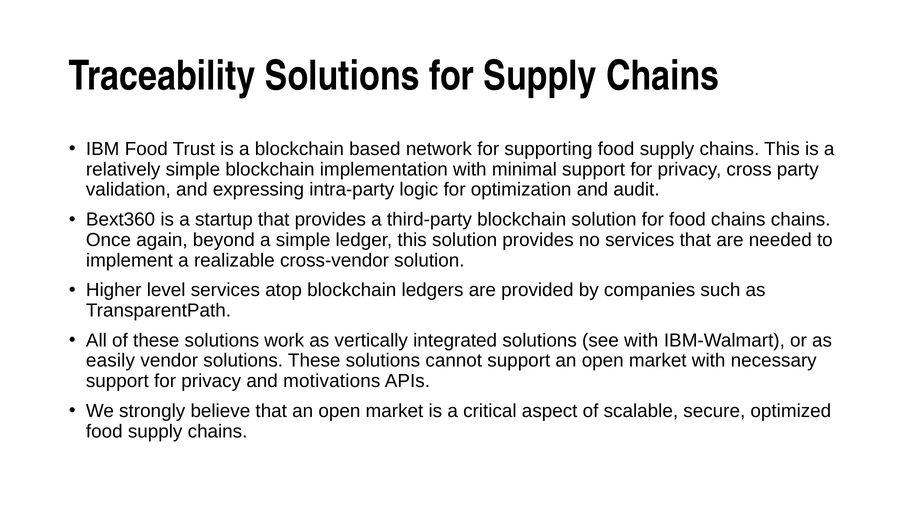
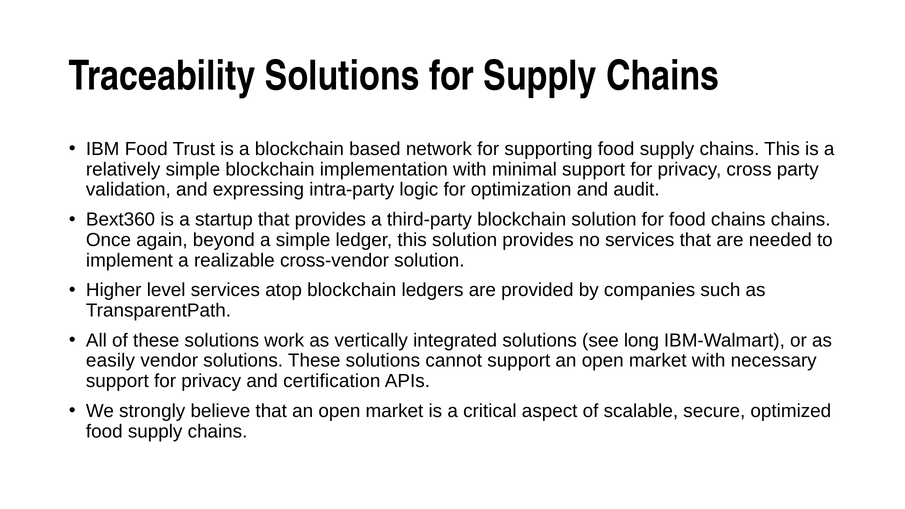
see with: with -> long
motivations: motivations -> certification
